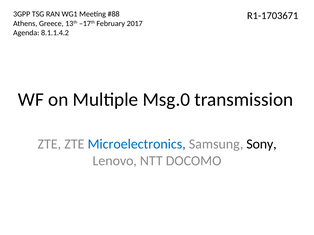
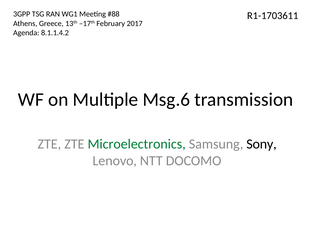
R1-1703671: R1-1703671 -> R1-1703611
Msg.0: Msg.0 -> Msg.6
Microelectronics colour: blue -> green
